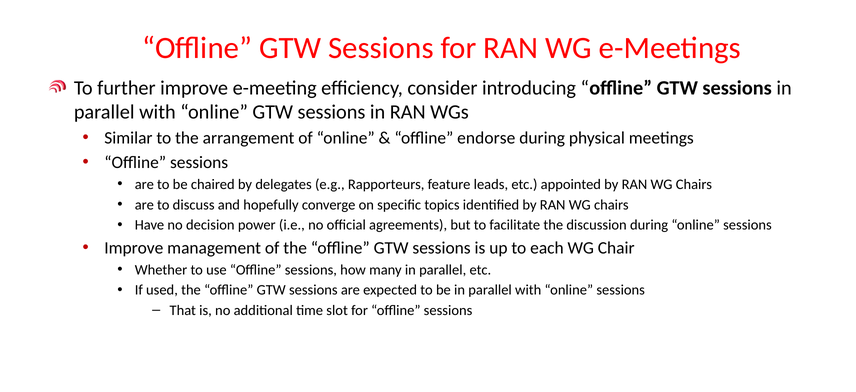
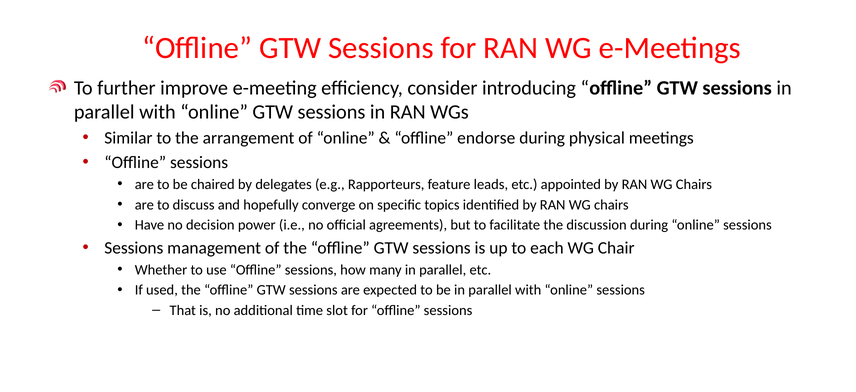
Improve at (134, 248): Improve -> Sessions
